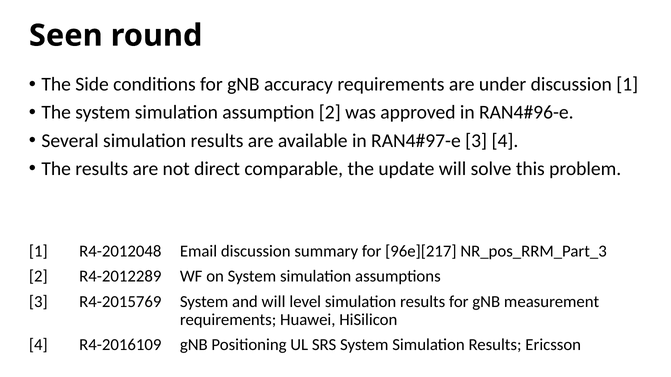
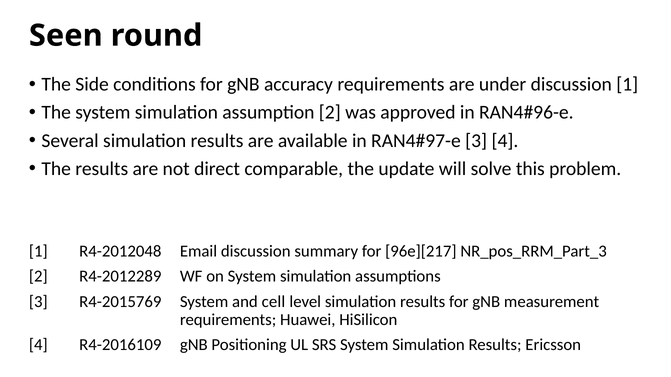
and will: will -> cell
